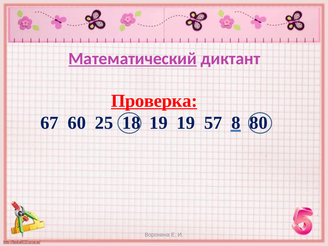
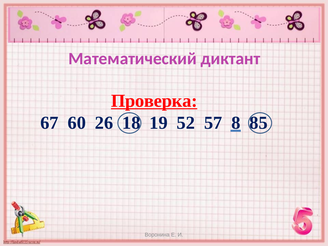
Математический underline: present -> none
25: 25 -> 26
19 19: 19 -> 52
80: 80 -> 85
